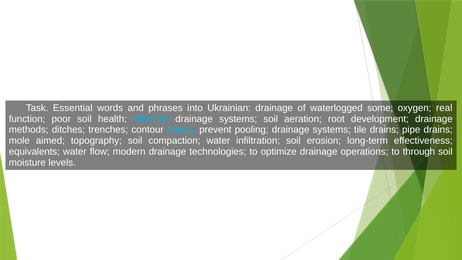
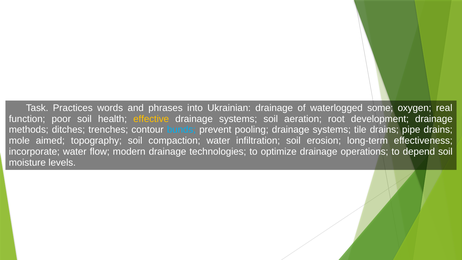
Essential: Essential -> Practices
effective colour: light blue -> yellow
equivalents: equivalents -> incorporate
through: through -> depend
